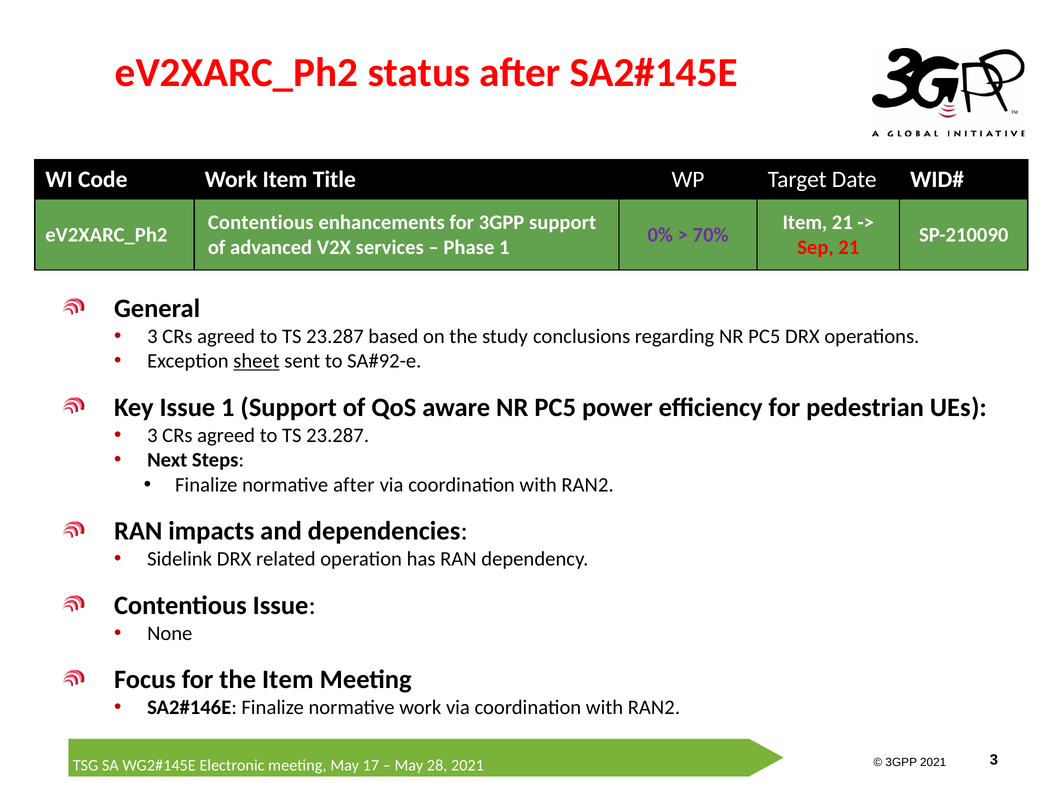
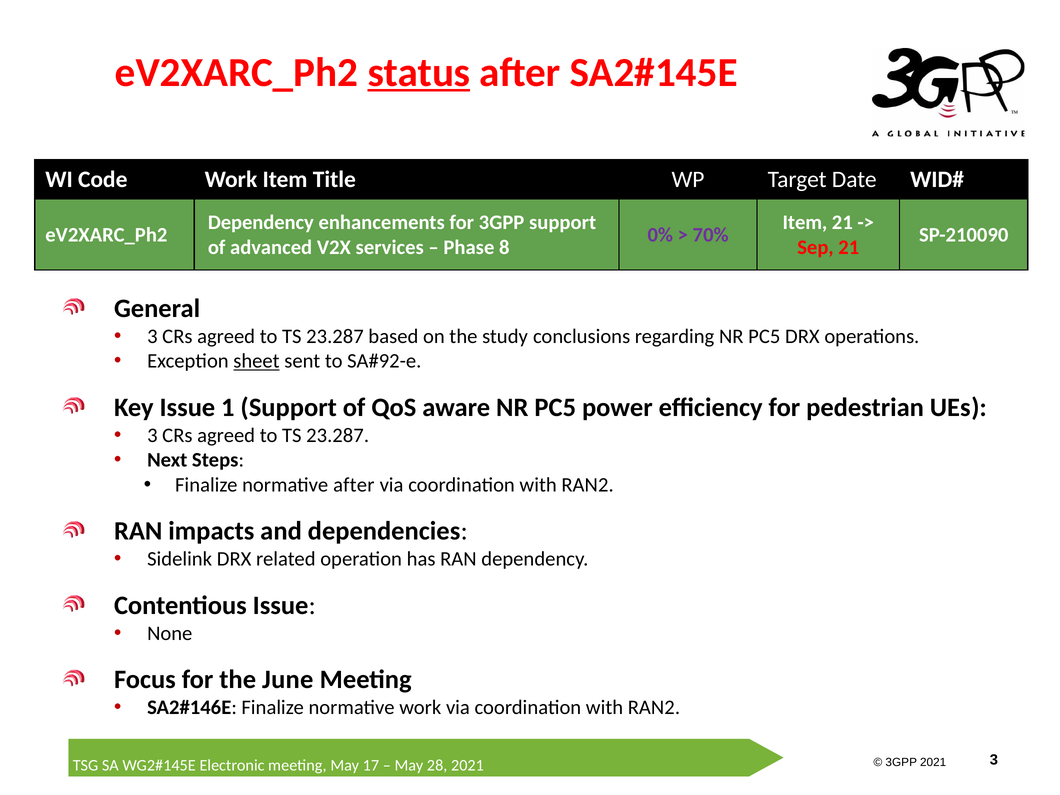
status underline: none -> present
Contentious at (261, 222): Contentious -> Dependency
Phase 1: 1 -> 8
the Item: Item -> June
